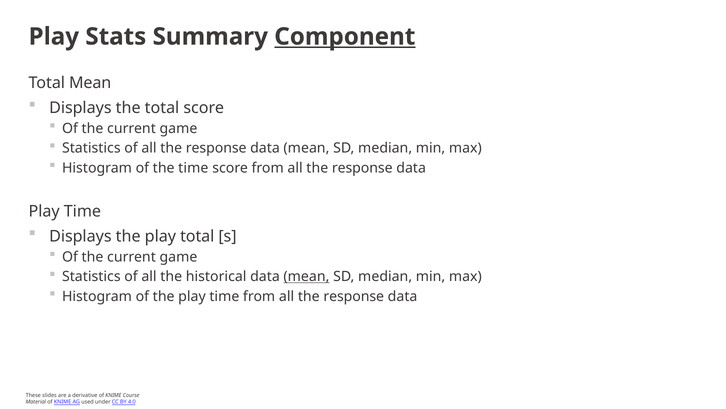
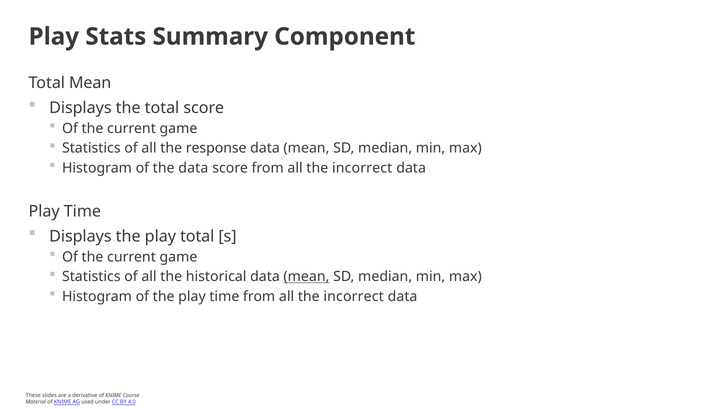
Component underline: present -> none
the time: time -> data
response at (362, 168): response -> incorrect
response at (354, 296): response -> incorrect
